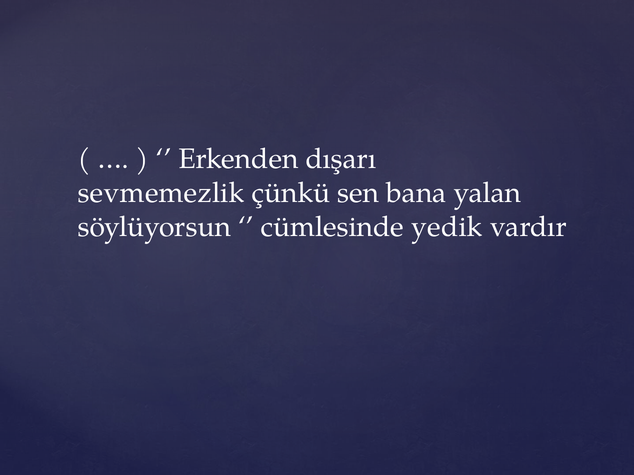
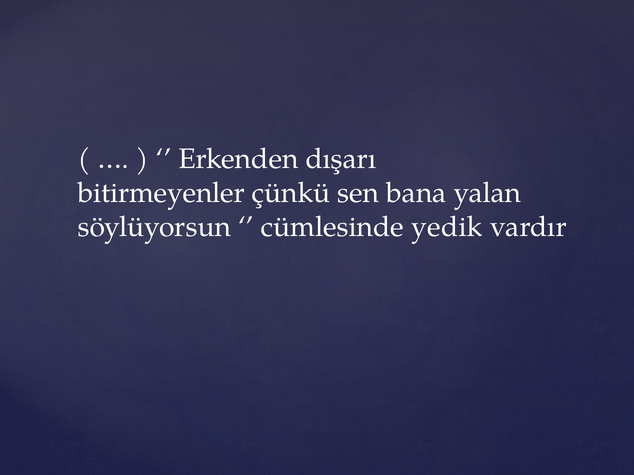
sevmemezlik: sevmemezlik -> bitirmeyenler
